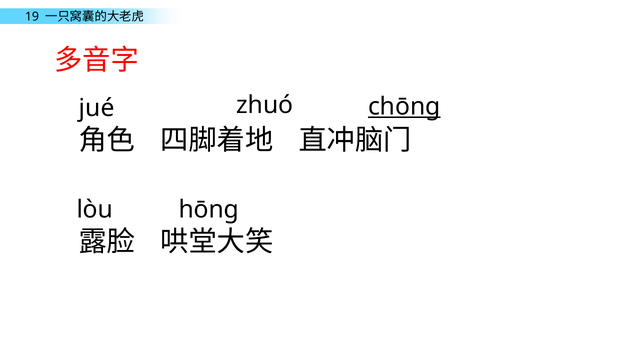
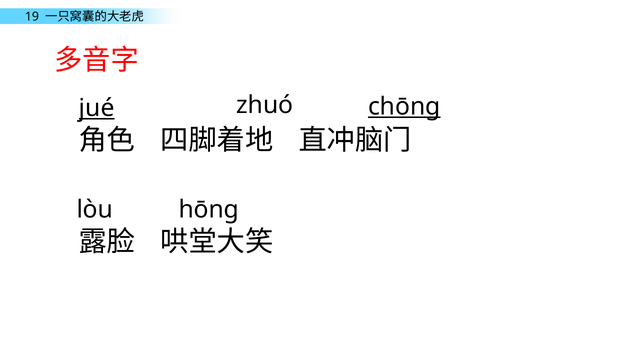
jué underline: none -> present
